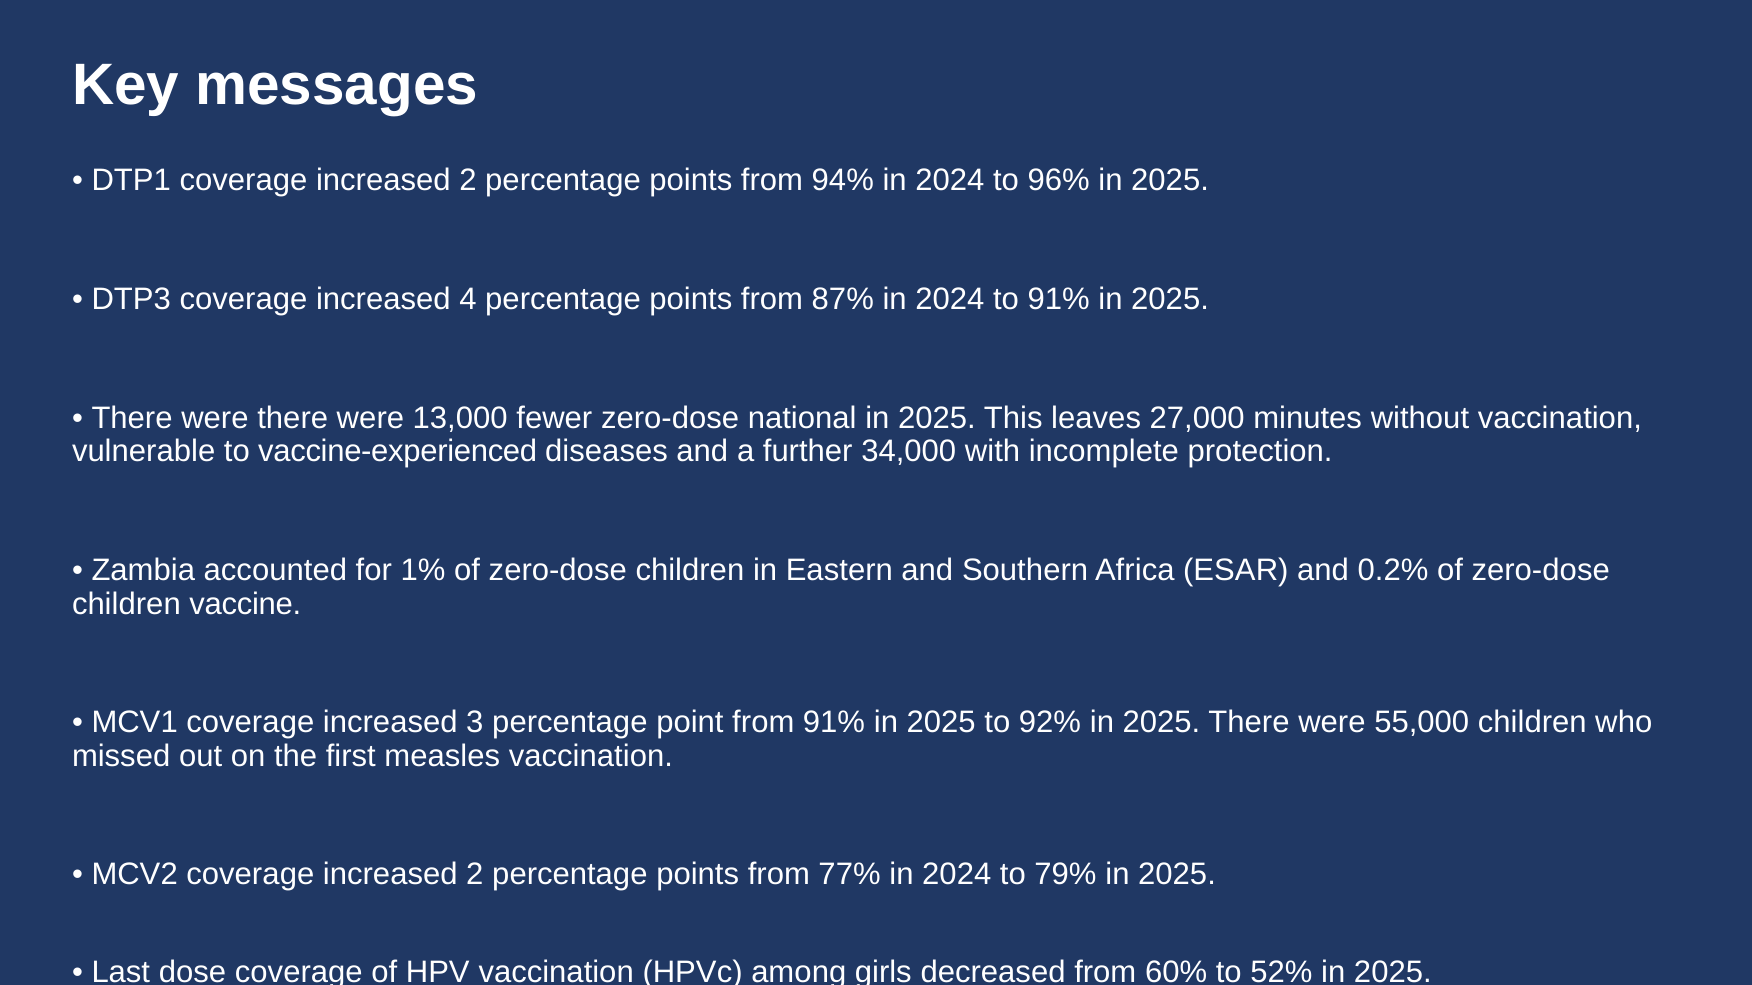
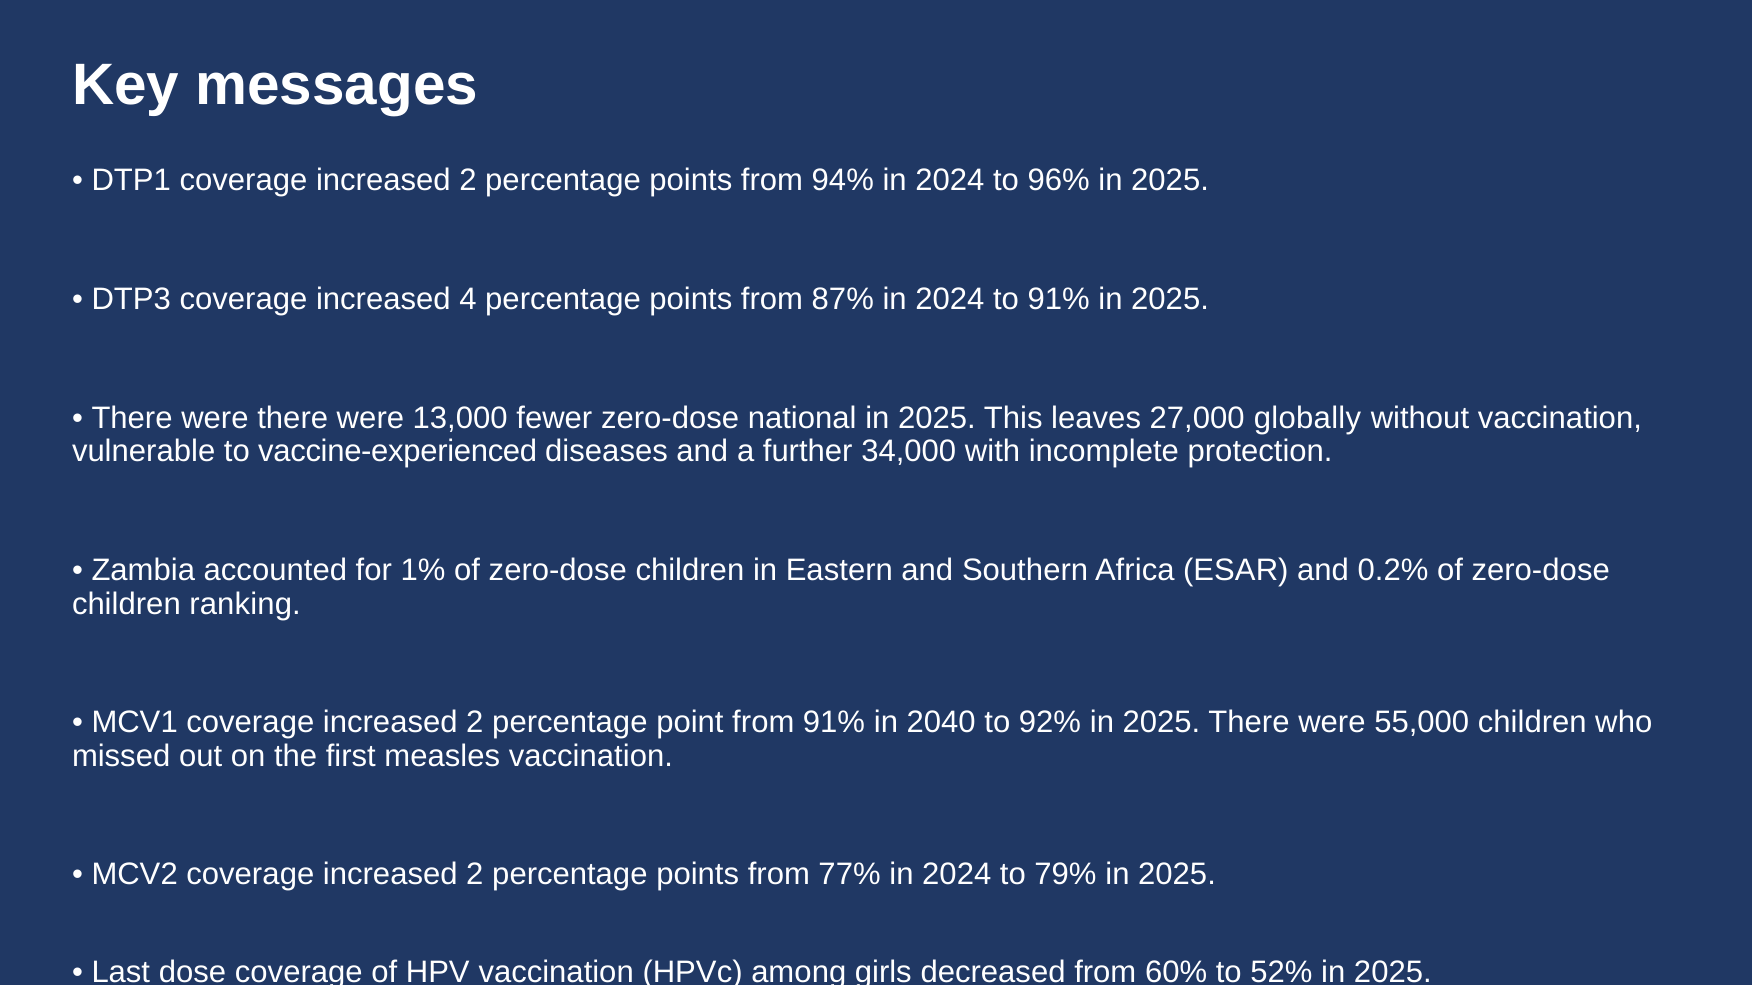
minutes: minutes -> globally
vaccine: vaccine -> ranking
MCV1 coverage increased 3: 3 -> 2
from 91% in 2025: 2025 -> 2040
